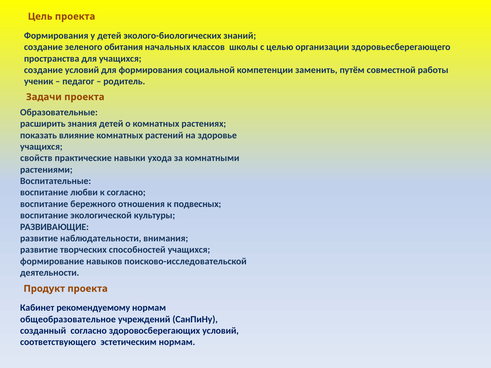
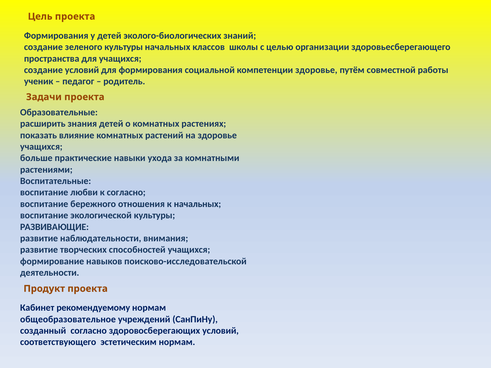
зеленого обитания: обитания -> культуры
компетенции заменить: заменить -> здоровье
свойств: свойств -> больше
к подвесных: подвесных -> начальных
